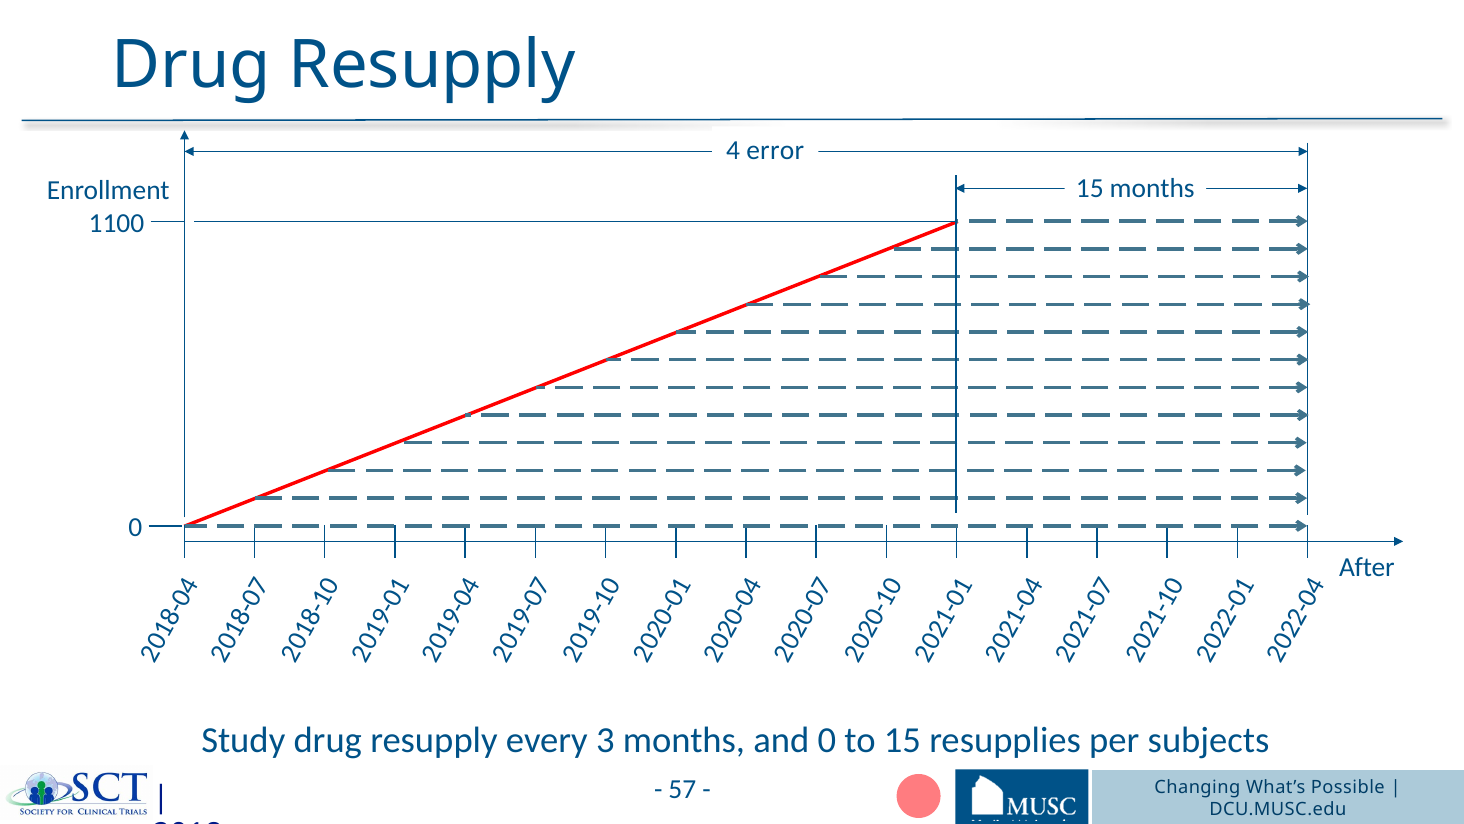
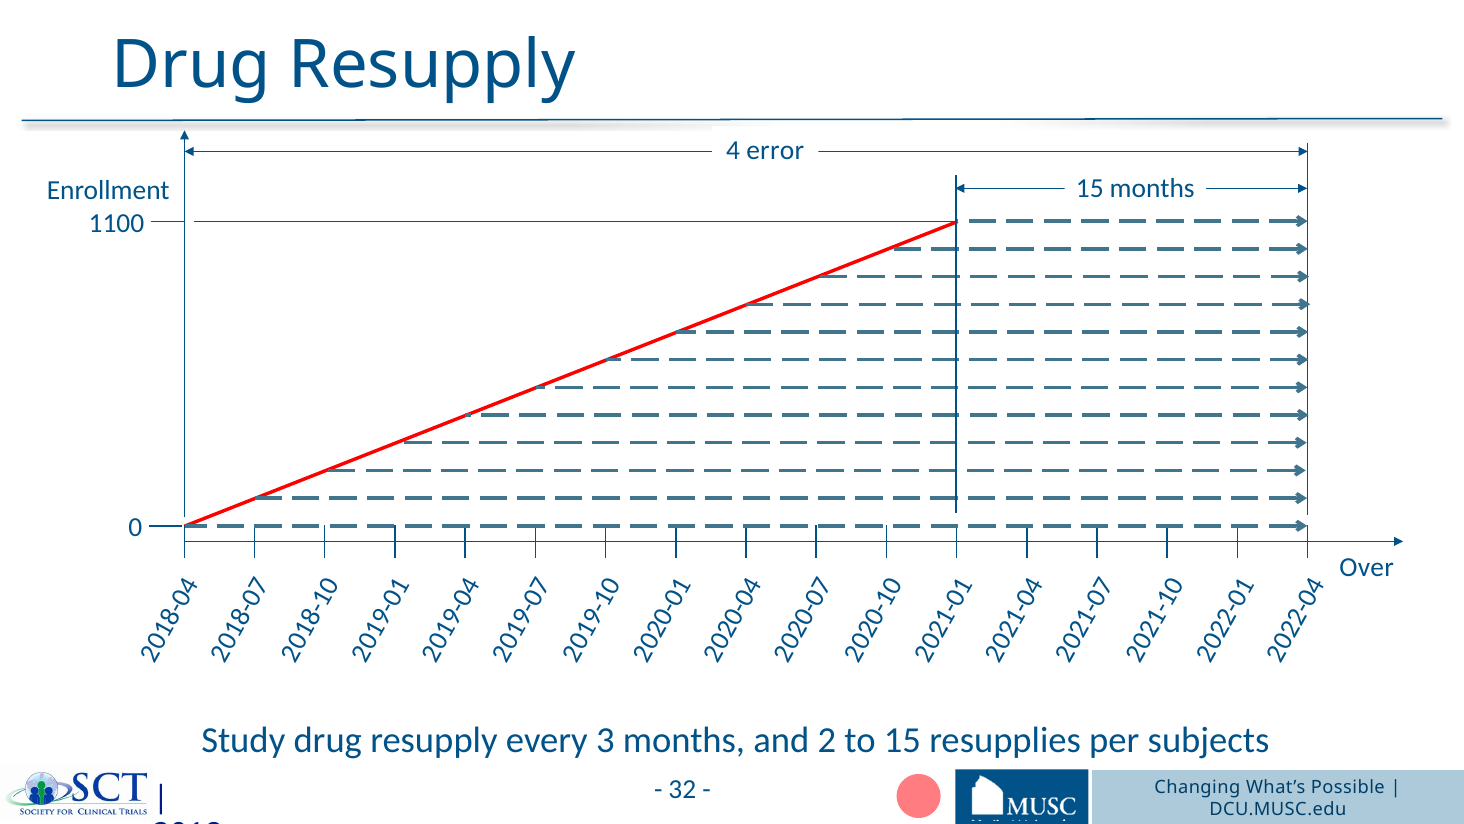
After: After -> Over
and 0: 0 -> 2
57: 57 -> 32
